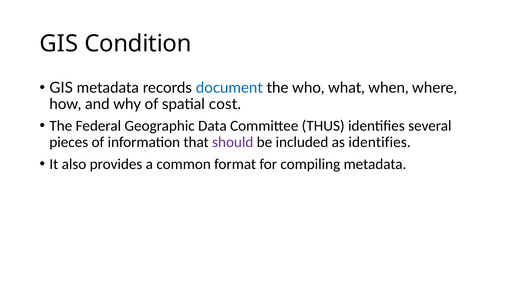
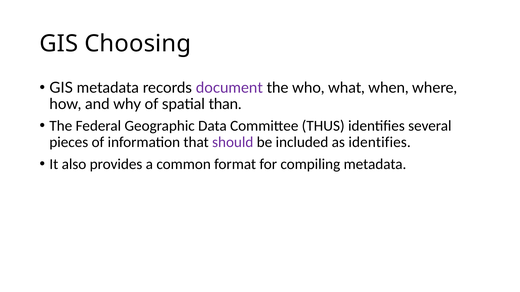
Condition: Condition -> Choosing
document colour: blue -> purple
cost: cost -> than
